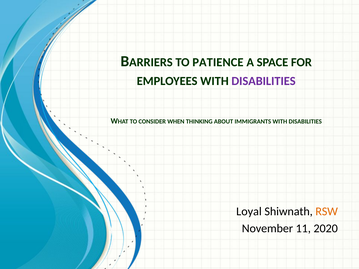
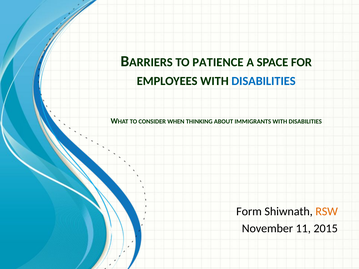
DISABILITIES at (264, 81) colour: purple -> blue
Loyal: Loyal -> Form
2020: 2020 -> 2015
